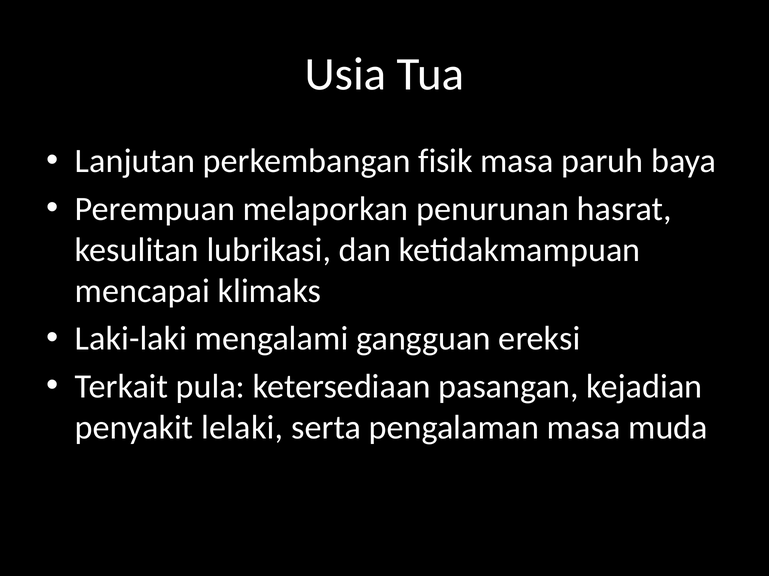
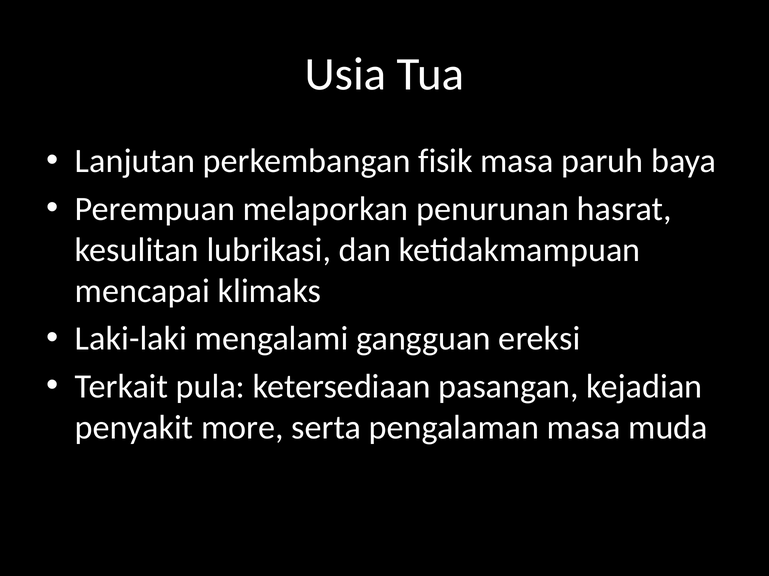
lelaki: lelaki -> more
